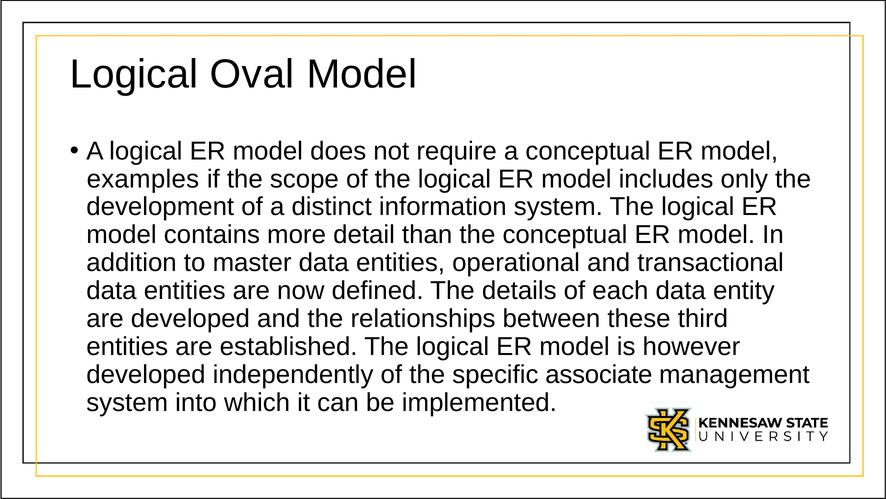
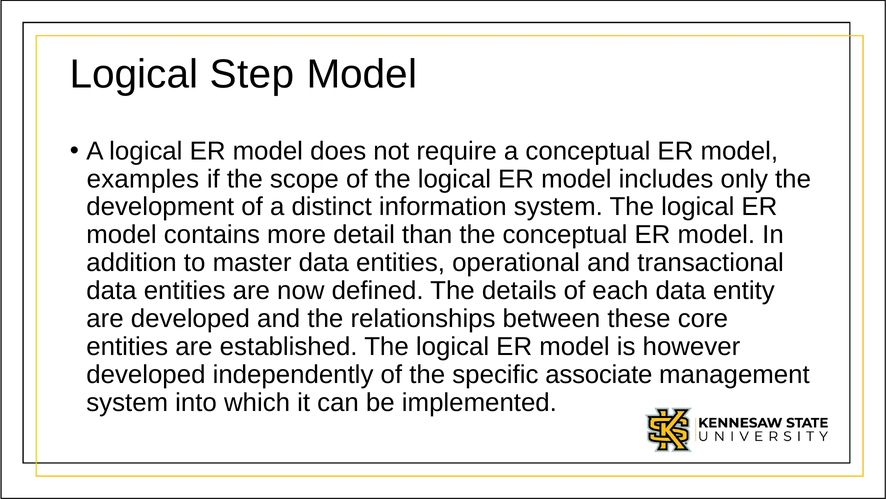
Oval: Oval -> Step
third: third -> core
